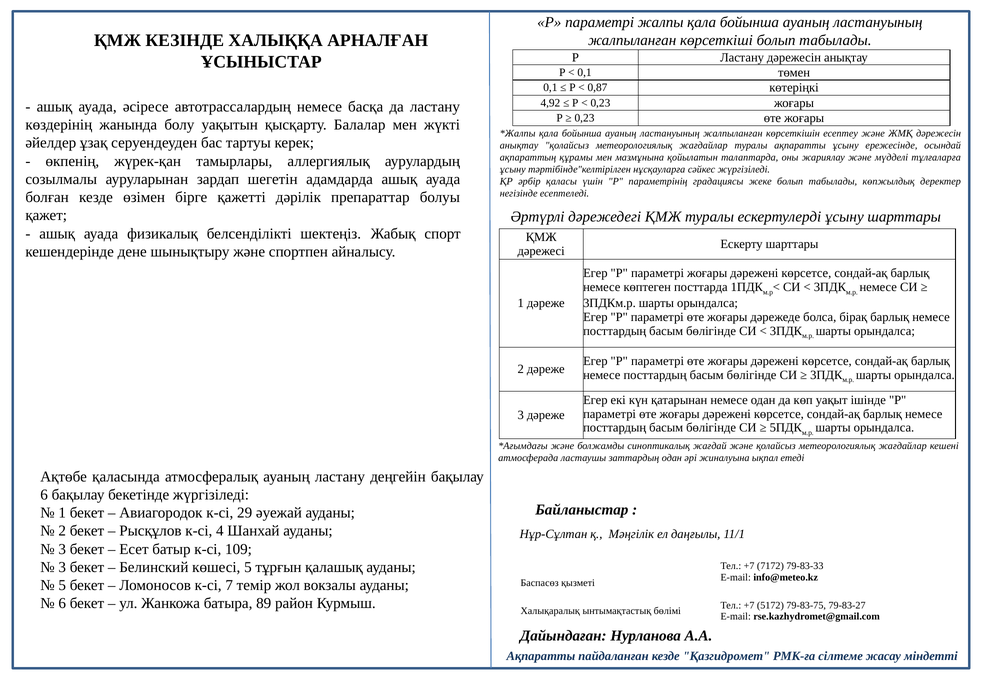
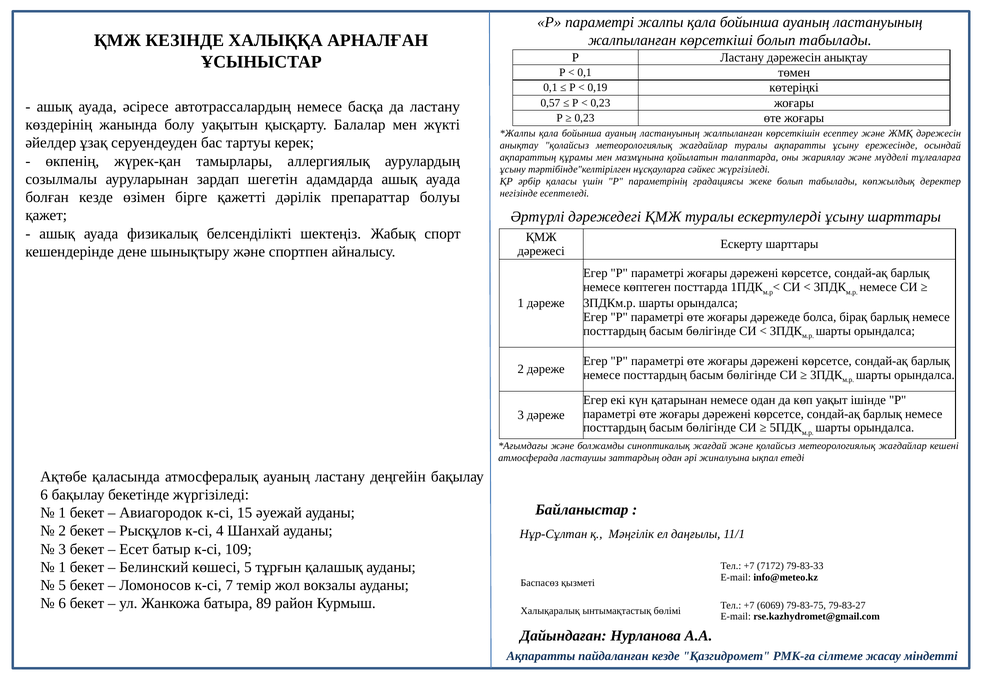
0,87: 0,87 -> 0,19
4,92: 4,92 -> 0,57
29: 29 -> 15
3 at (62, 567): 3 -> 1
5172: 5172 -> 6069
